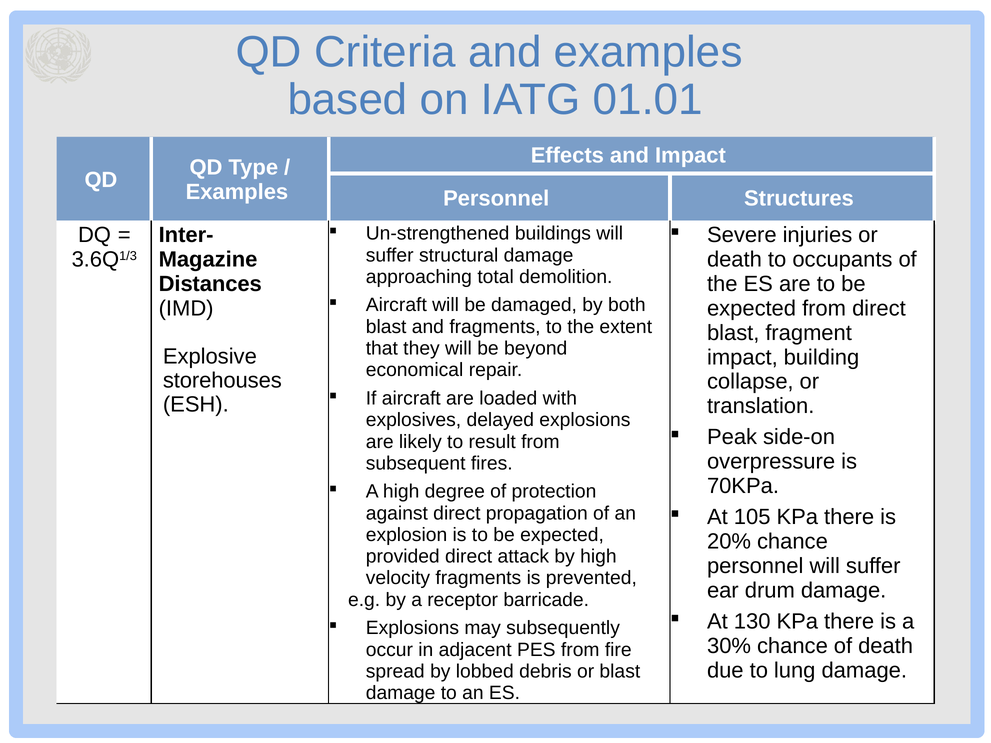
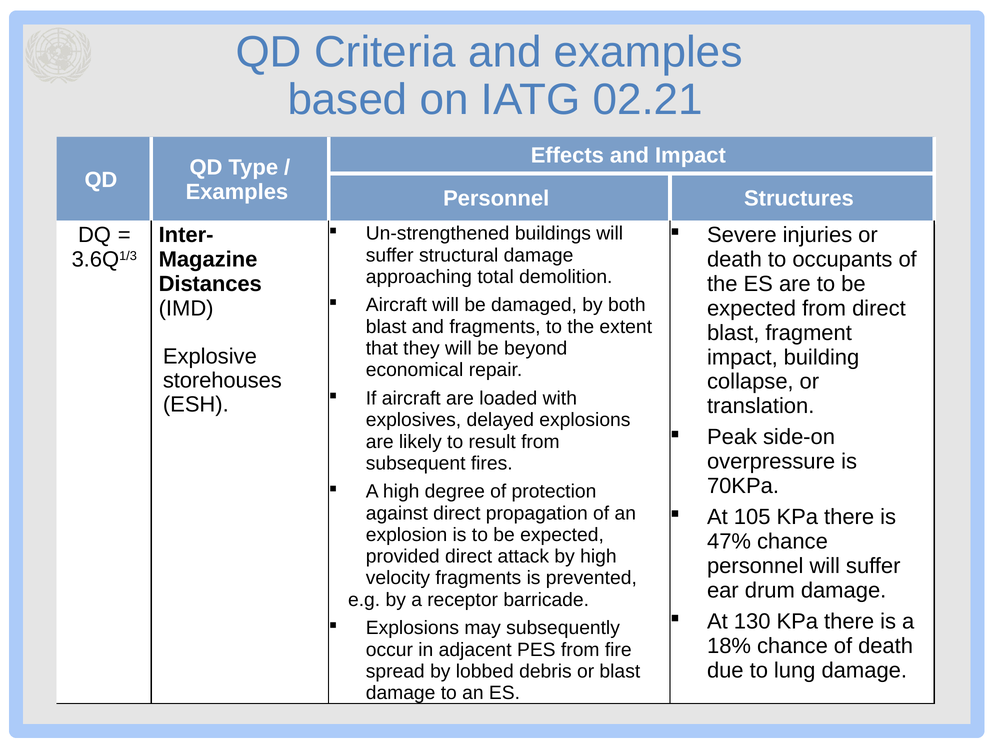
01.01: 01.01 -> 02.21
20%: 20% -> 47%
30%: 30% -> 18%
